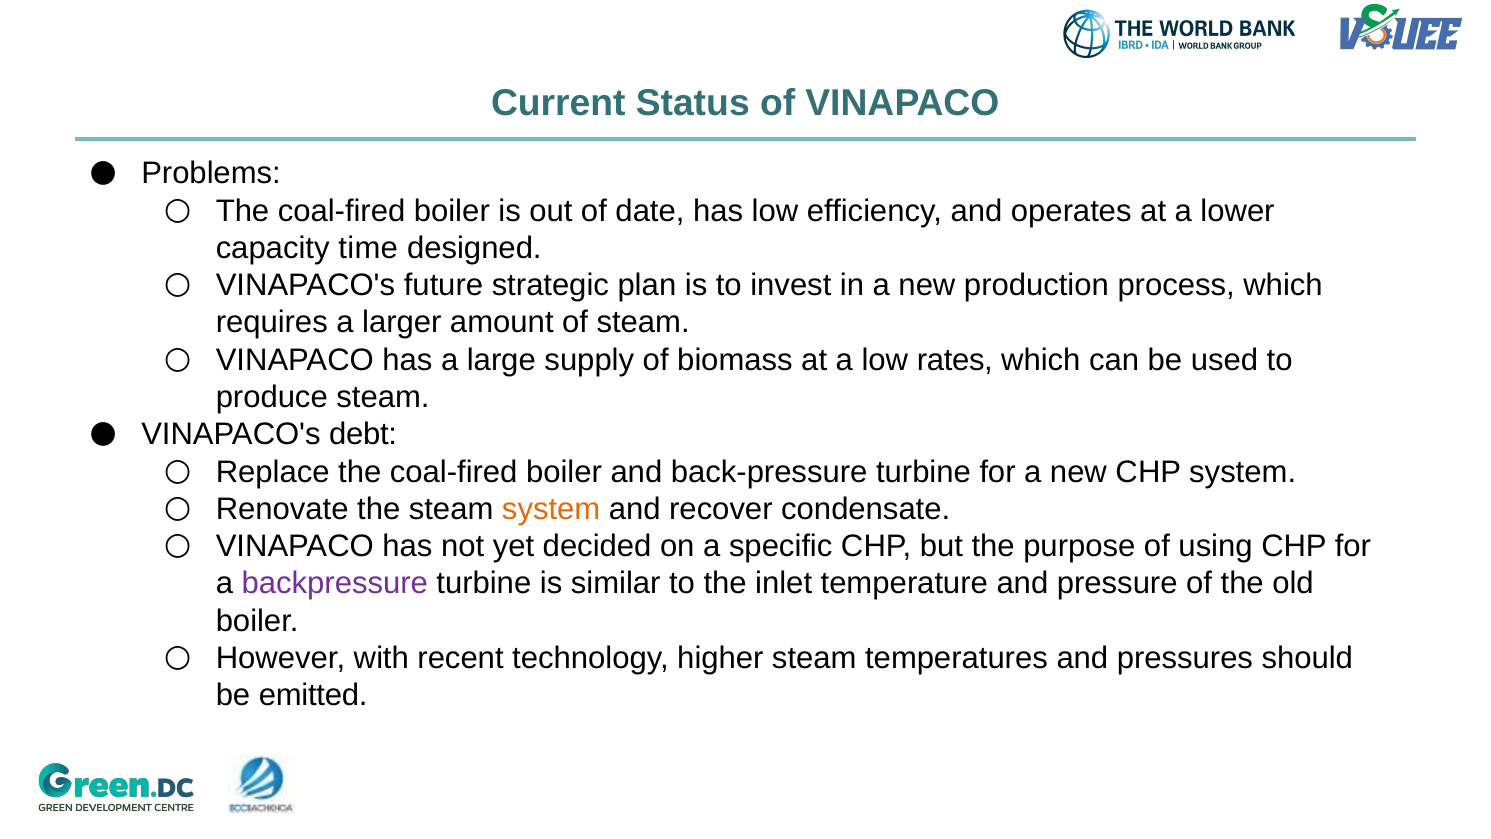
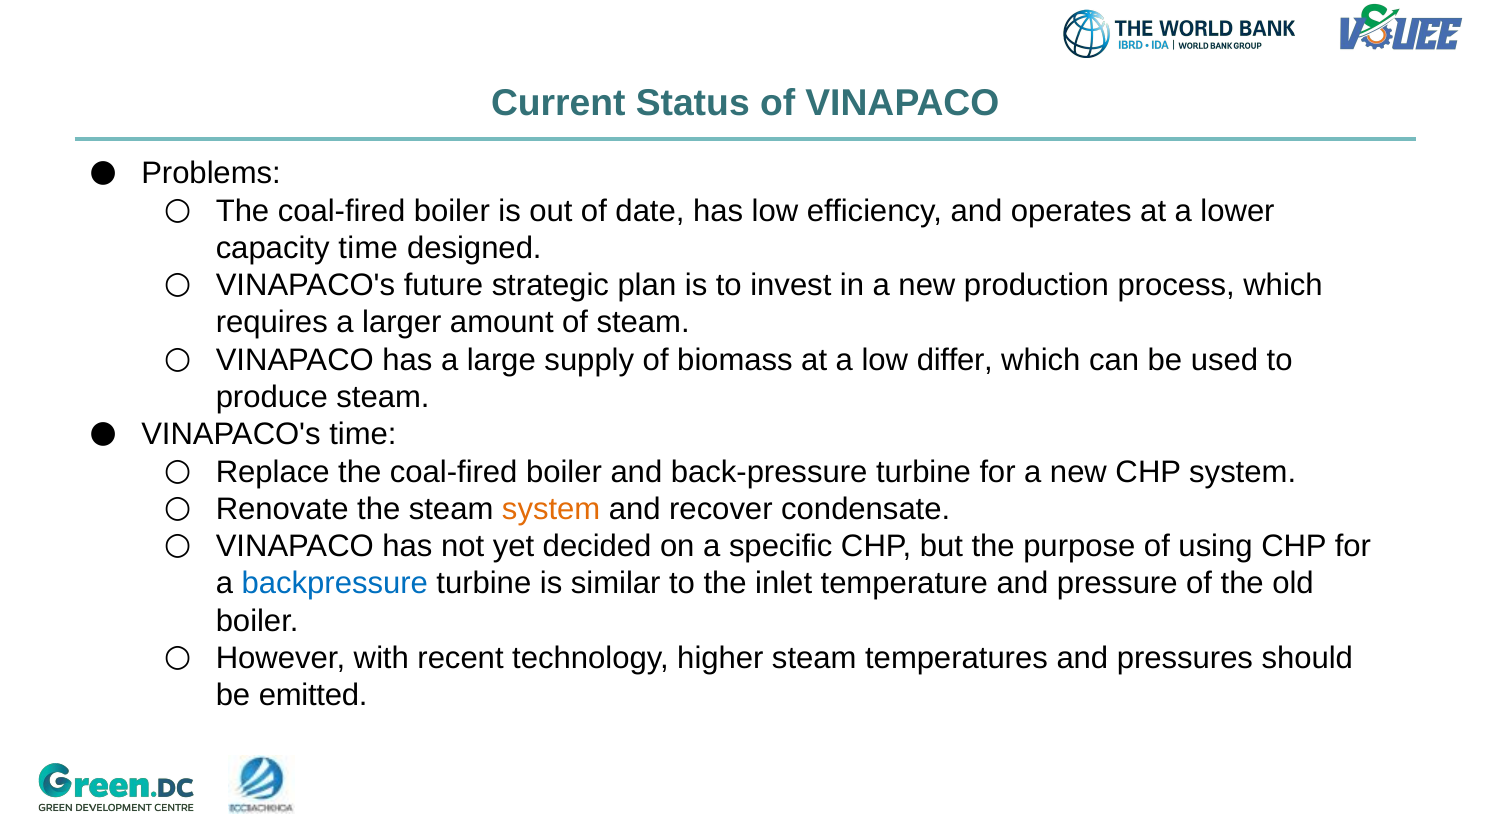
rates: rates -> differ
VINAPACO's debt: debt -> time
backpressure colour: purple -> blue
